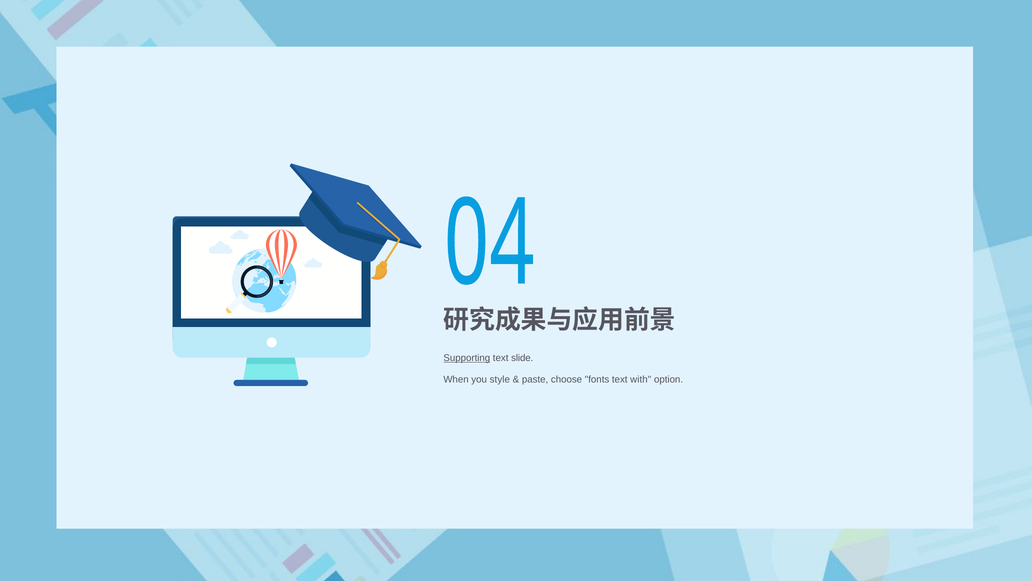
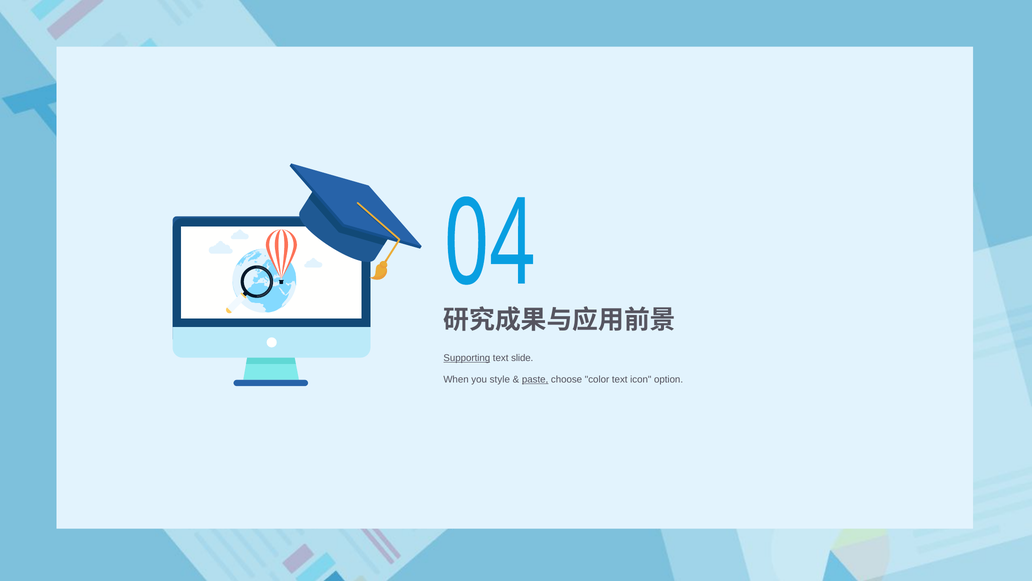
paste underline: none -> present
fonts: fonts -> color
with: with -> icon
